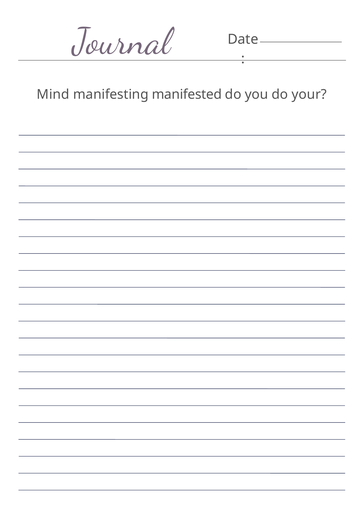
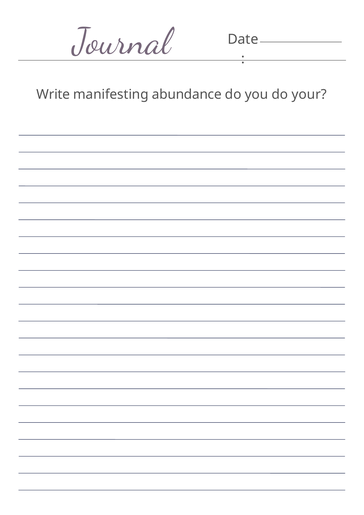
Mind: Mind -> Write
manifested: manifested -> abundance
